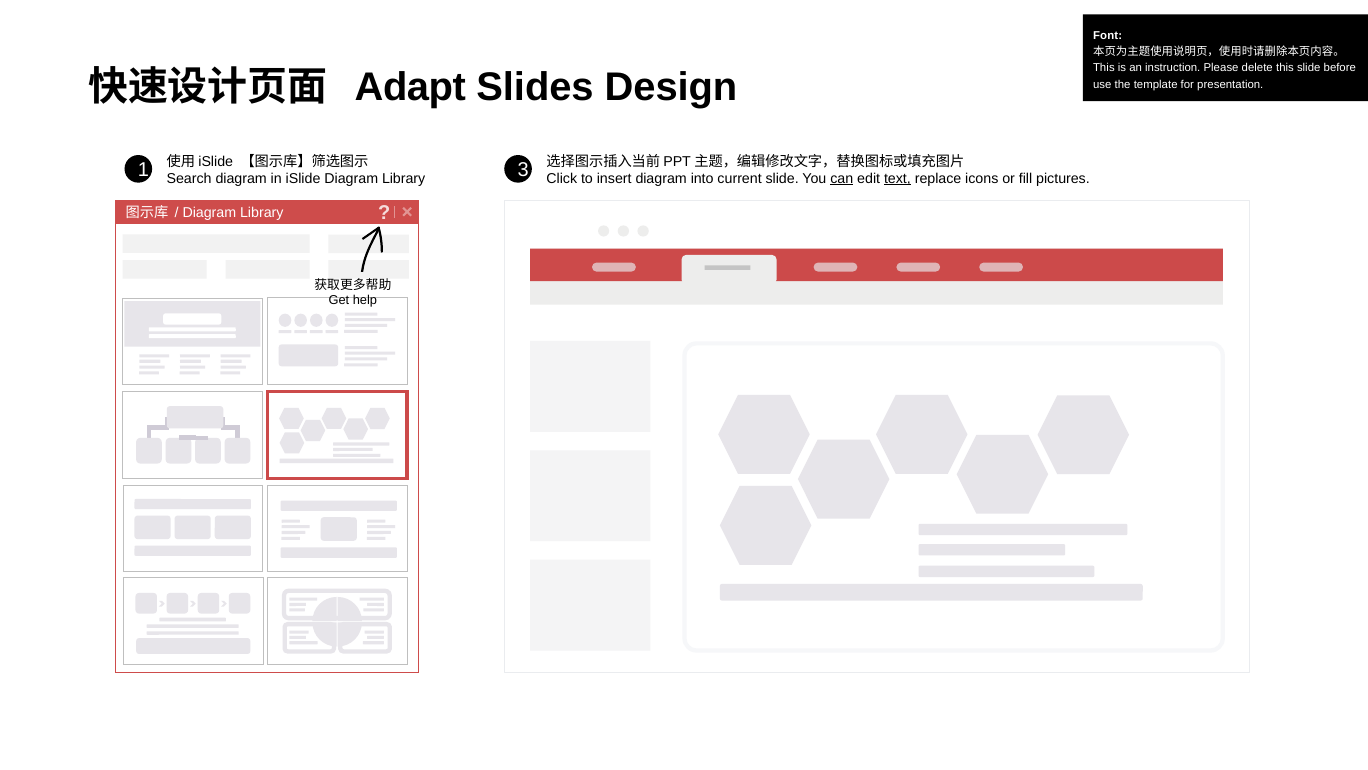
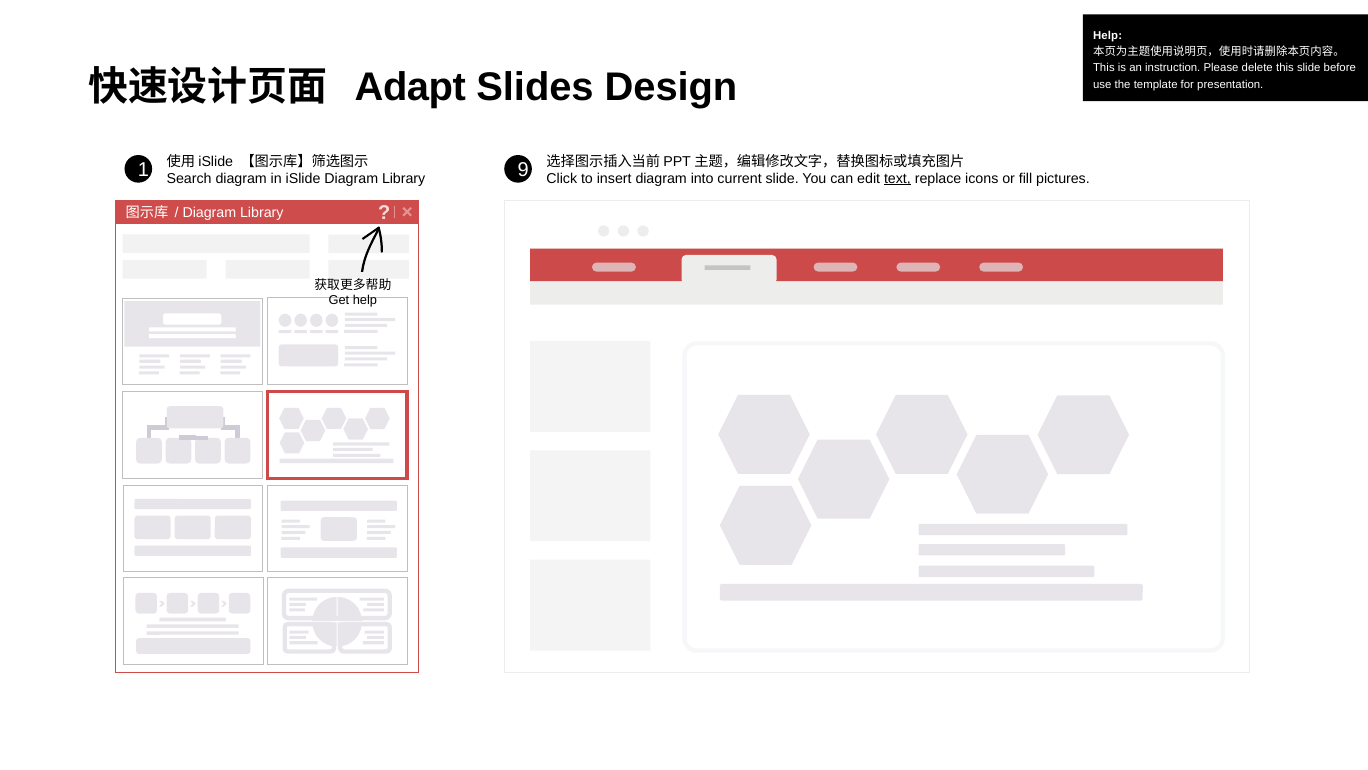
Font at (1108, 35): Font -> Help
3: 3 -> 9
can underline: present -> none
